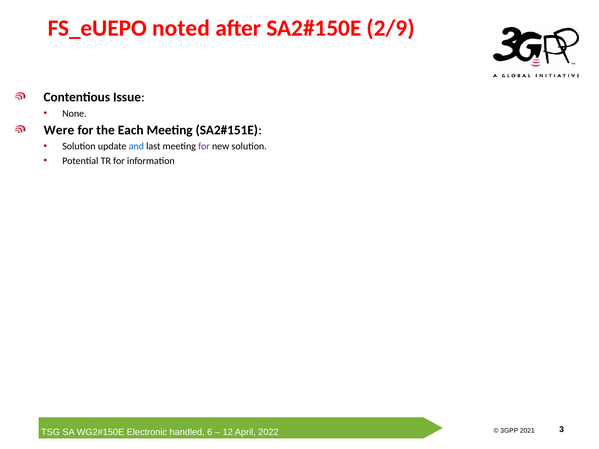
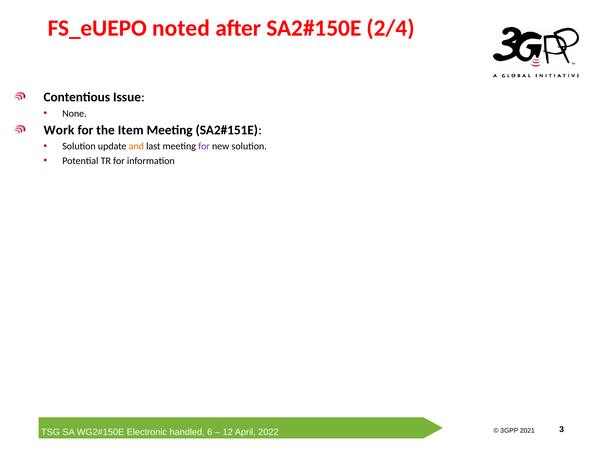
2/9: 2/9 -> 2/4
Were: Were -> Work
Each: Each -> Item
and colour: blue -> orange
